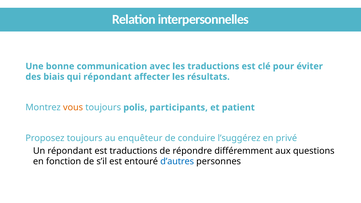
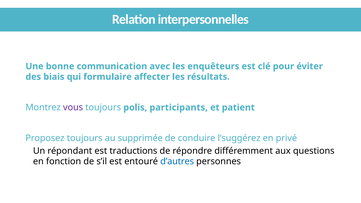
les traductions: traductions -> enquêteurs
qui répondant: répondant -> formulaire
vous colour: orange -> purple
enquêteur: enquêteur -> supprimée
